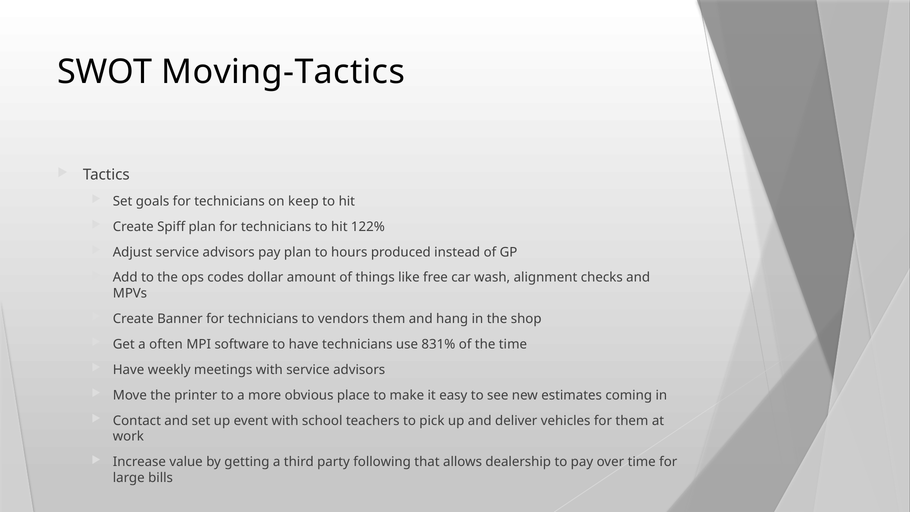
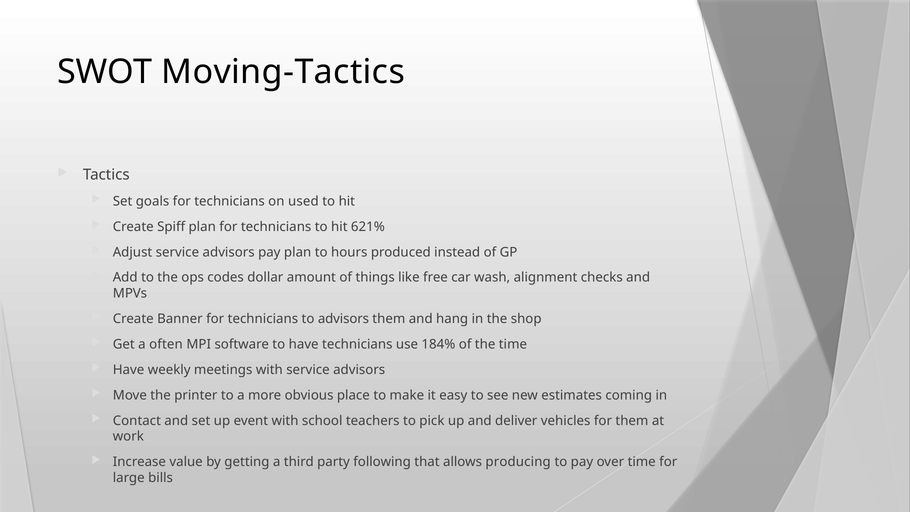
keep: keep -> used
122%: 122% -> 621%
to vendors: vendors -> advisors
831%: 831% -> 184%
dealership: dealership -> producing
